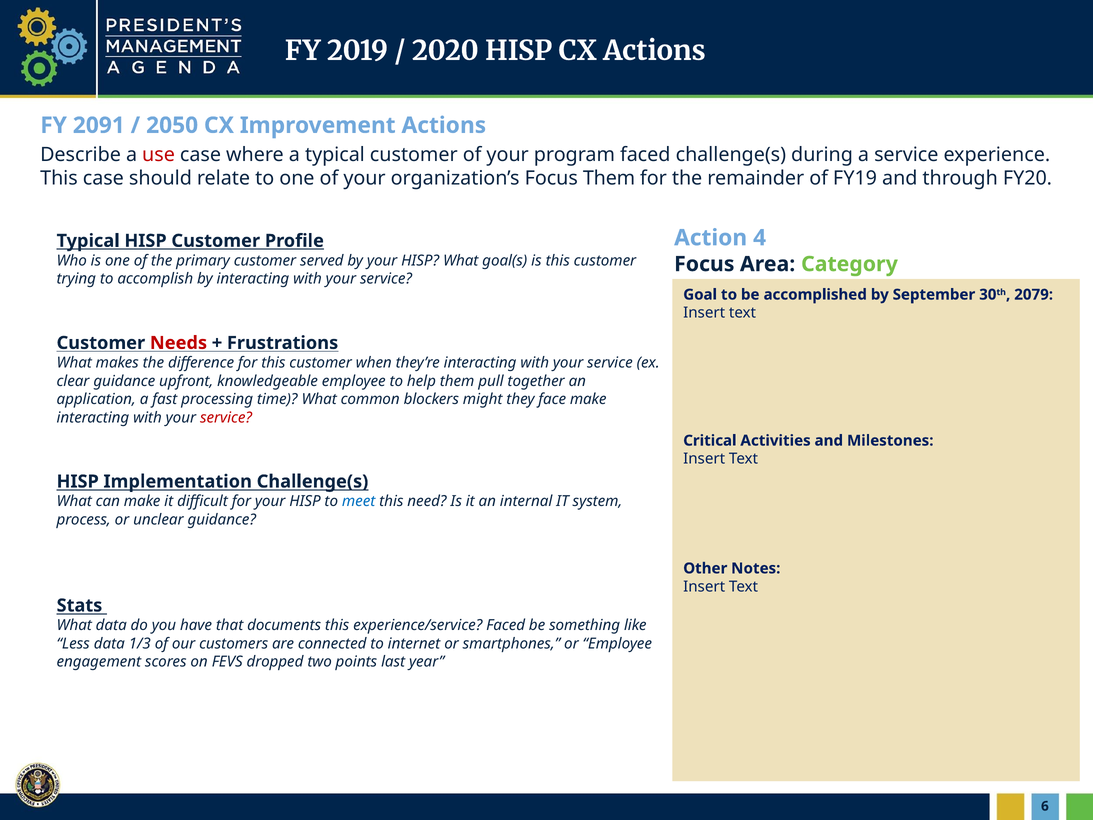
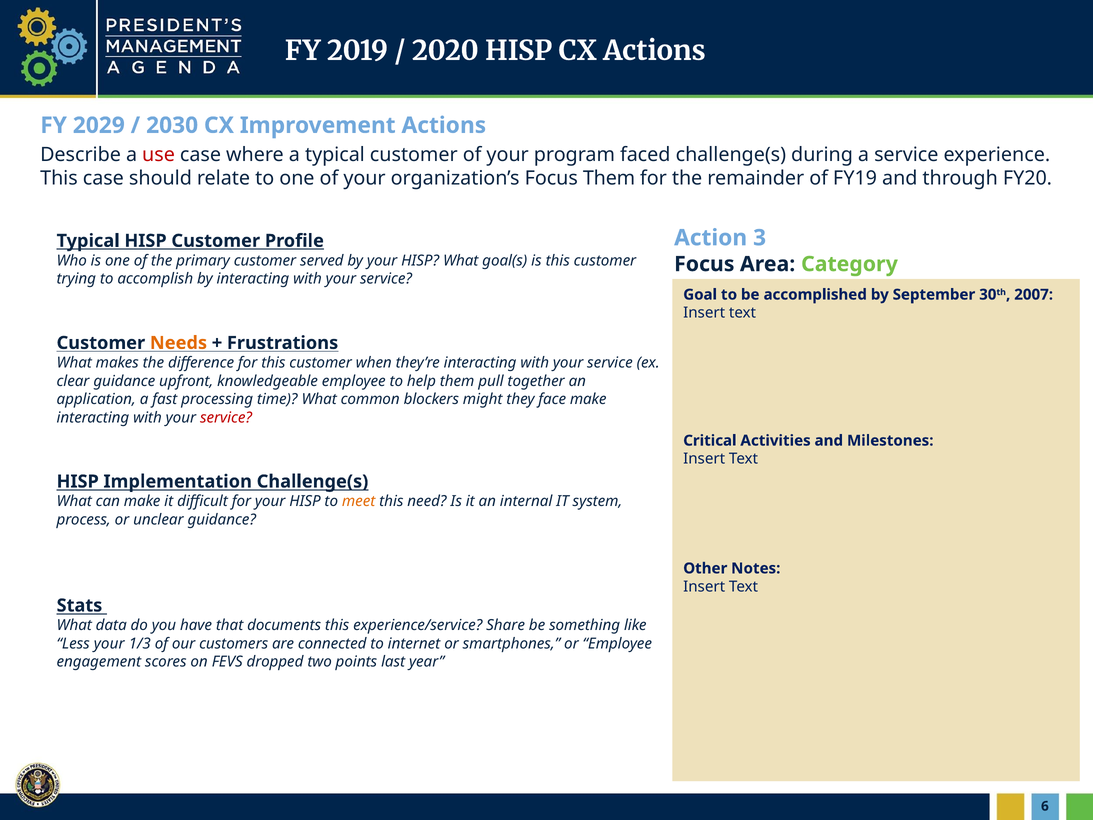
2091: 2091 -> 2029
2050: 2050 -> 2030
4: 4 -> 3
2079: 2079 -> 2007
Needs colour: red -> orange
meet colour: blue -> orange
experience/service Faced: Faced -> Share
Less data: data -> your
